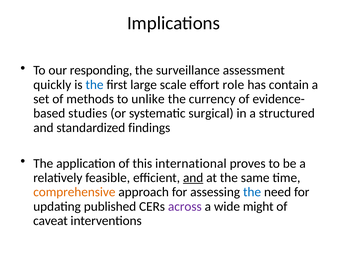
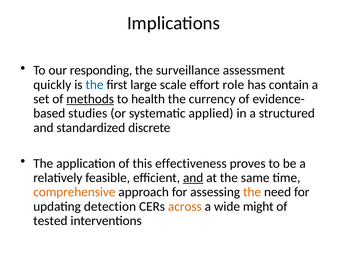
methods underline: none -> present
unlike: unlike -> health
surgical: surgical -> applied
findings: findings -> discrete
international: international -> effectiveness
the at (252, 192) colour: blue -> orange
published: published -> detection
across colour: purple -> orange
caveat: caveat -> tested
